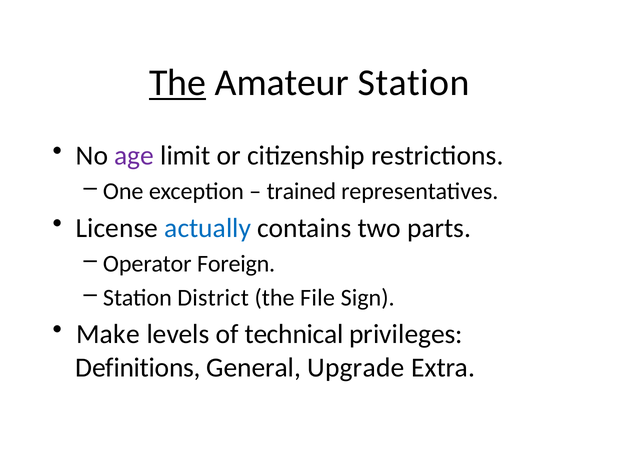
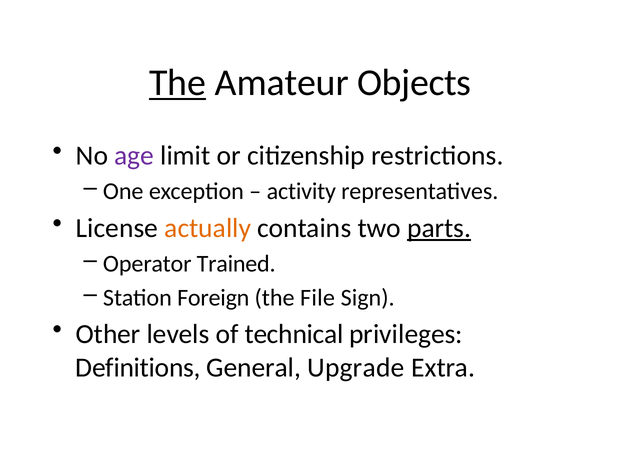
Amateur Station: Station -> Objects
trained: trained -> activity
actually colour: blue -> orange
parts underline: none -> present
Foreign: Foreign -> Trained
District: District -> Foreign
Make: Make -> Other
